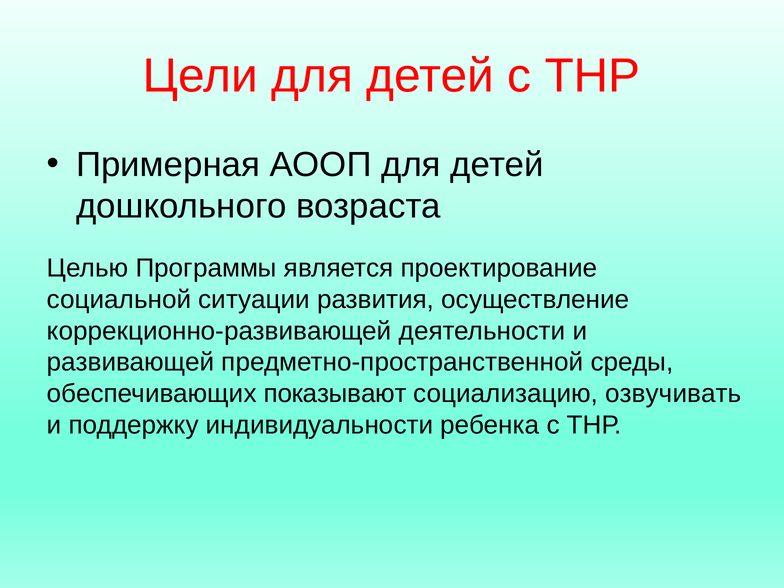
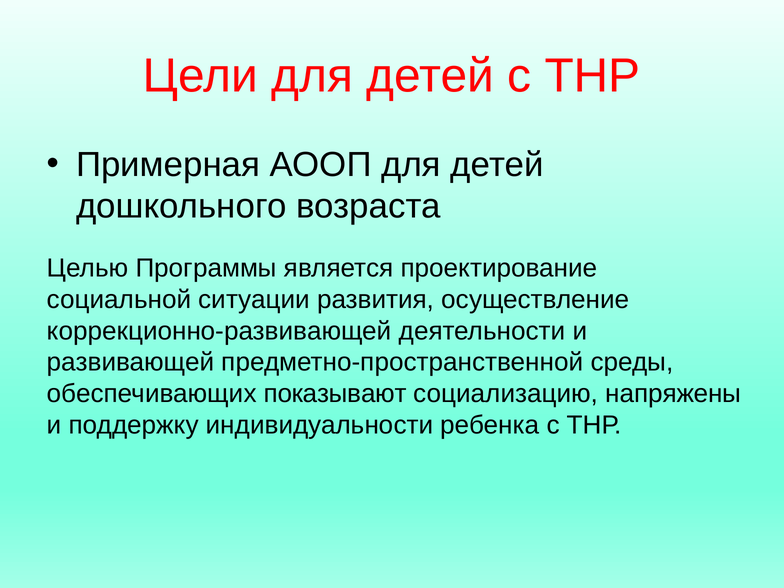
озвучивать: озвучивать -> напряжены
